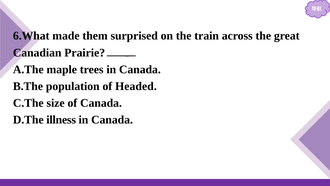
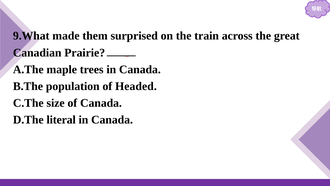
6.What: 6.What -> 9.What
illness: illness -> literal
